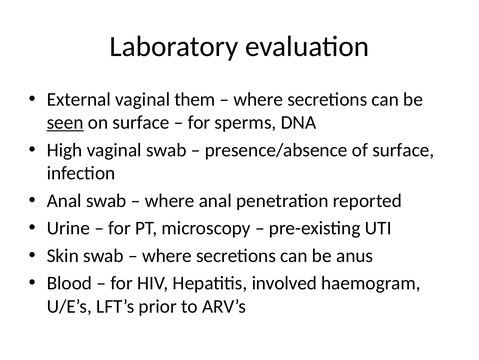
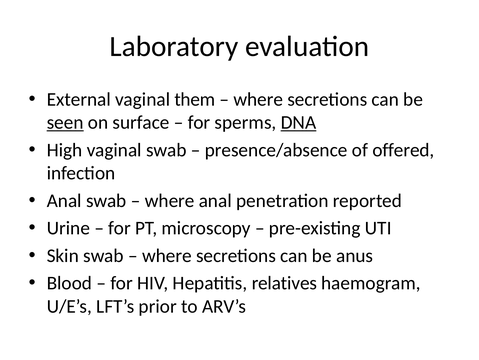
DNA underline: none -> present
of surface: surface -> offered
involved: involved -> relatives
